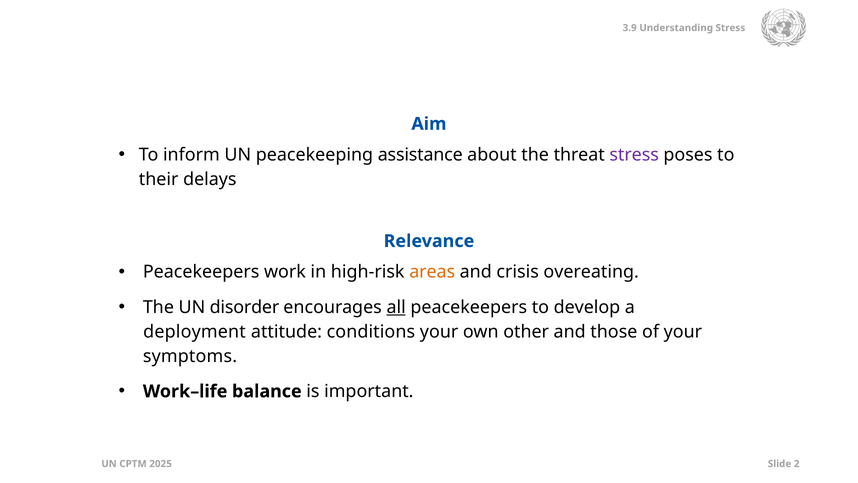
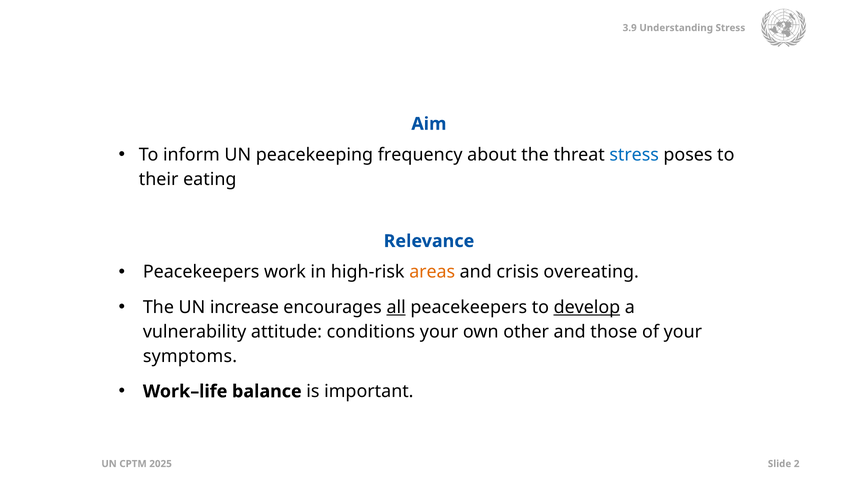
assistance: assistance -> frequency
stress at (634, 155) colour: purple -> blue
delays: delays -> eating
disorder: disorder -> increase
develop underline: none -> present
deployment: deployment -> vulnerability
